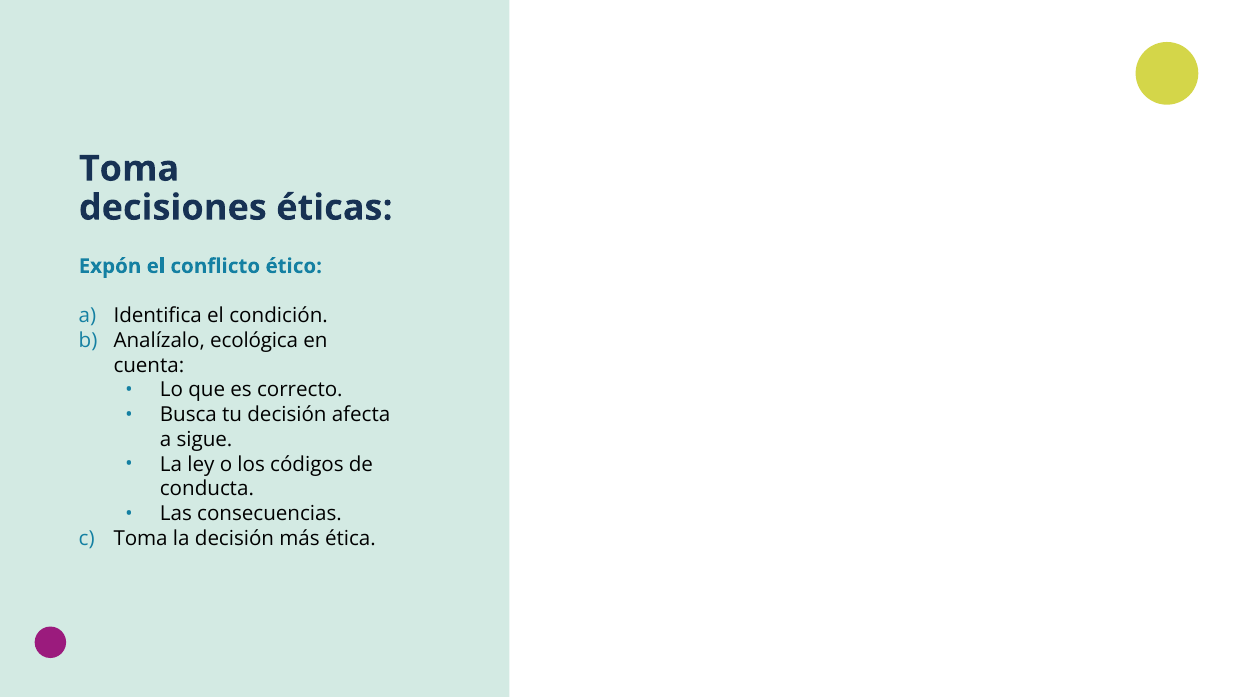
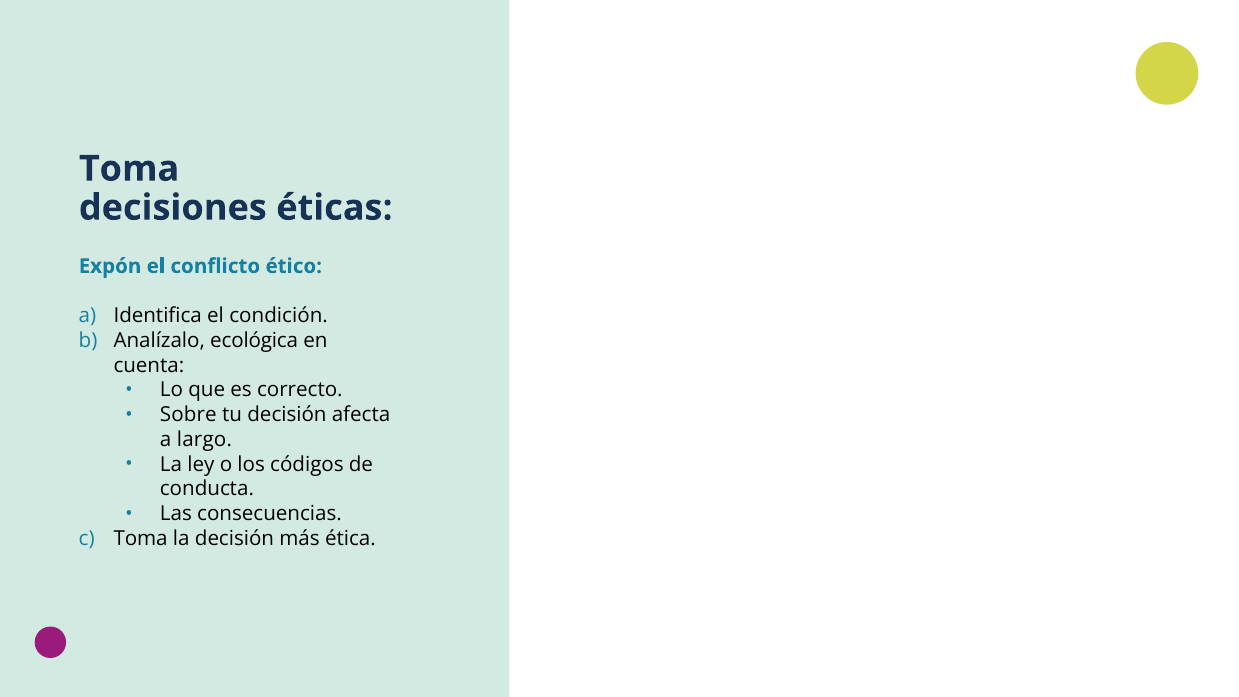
Busca: Busca -> Sobre
sigue: sigue -> largo
